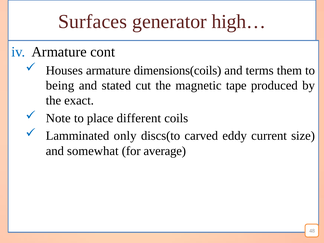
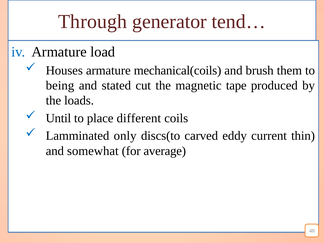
Surfaces: Surfaces -> Through
high…: high… -> tend…
cont: cont -> load
dimensions(coils: dimensions(coils -> mechanical(coils
terms: terms -> brush
exact: exact -> loads
Note: Note -> Until
size: size -> thin
